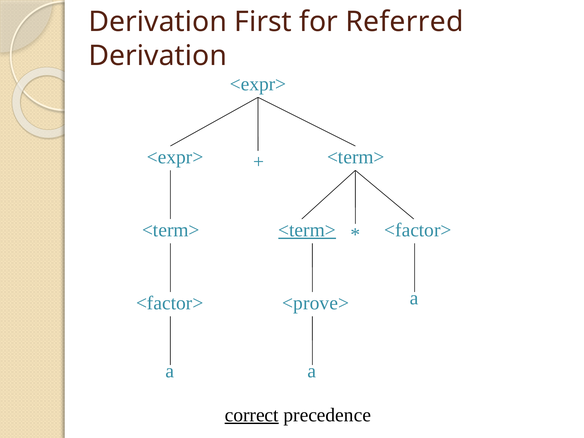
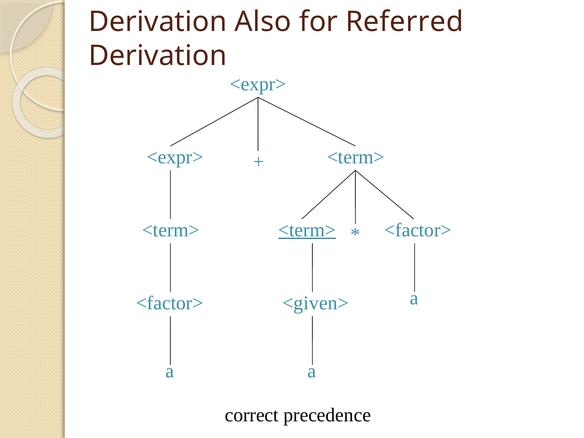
First: First -> Also
<prove>: <prove> -> <given>
correct underline: present -> none
